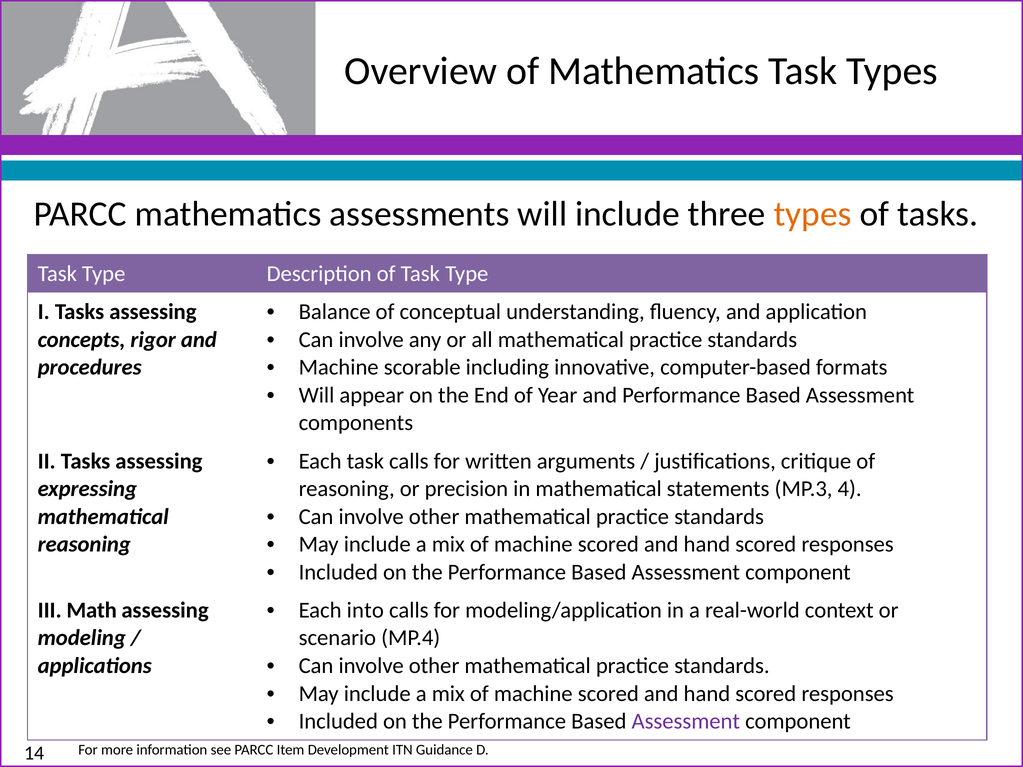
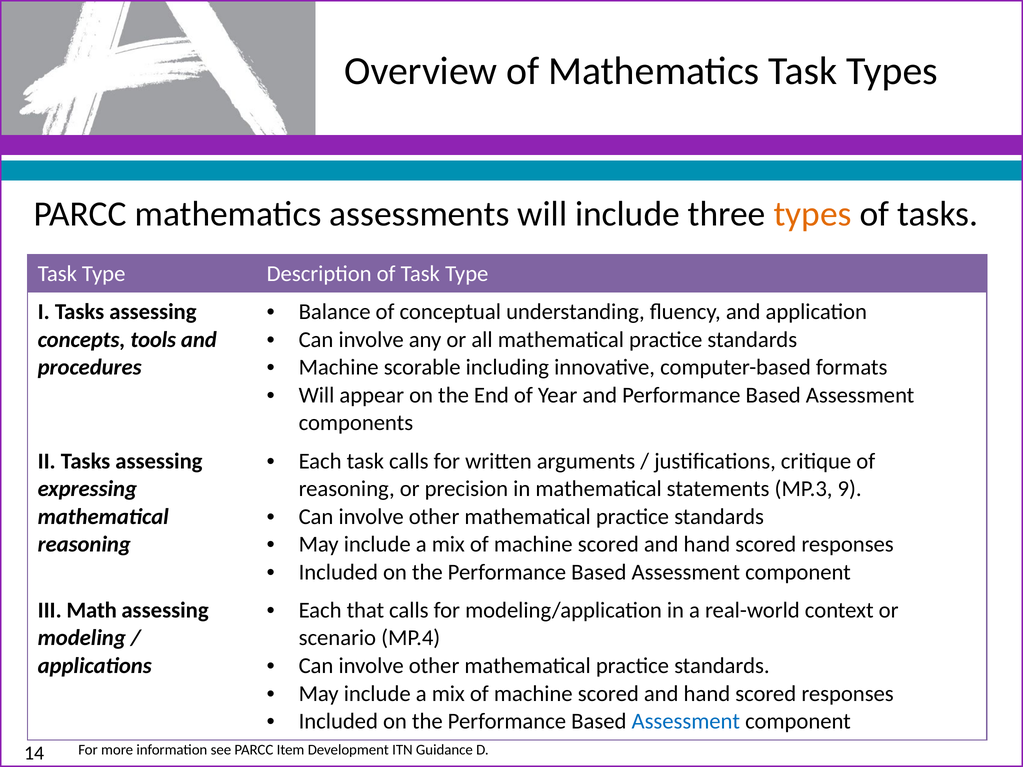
rigor: rigor -> tools
4: 4 -> 9
into: into -> that
Assessment at (686, 722) colour: purple -> blue
